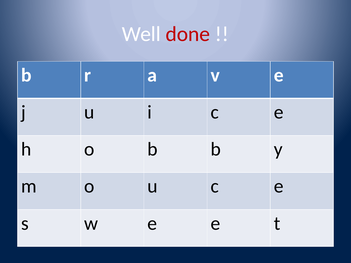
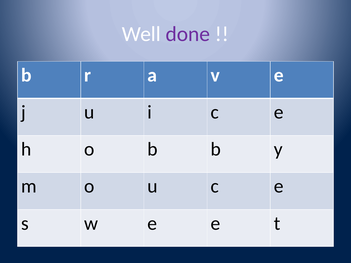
done colour: red -> purple
